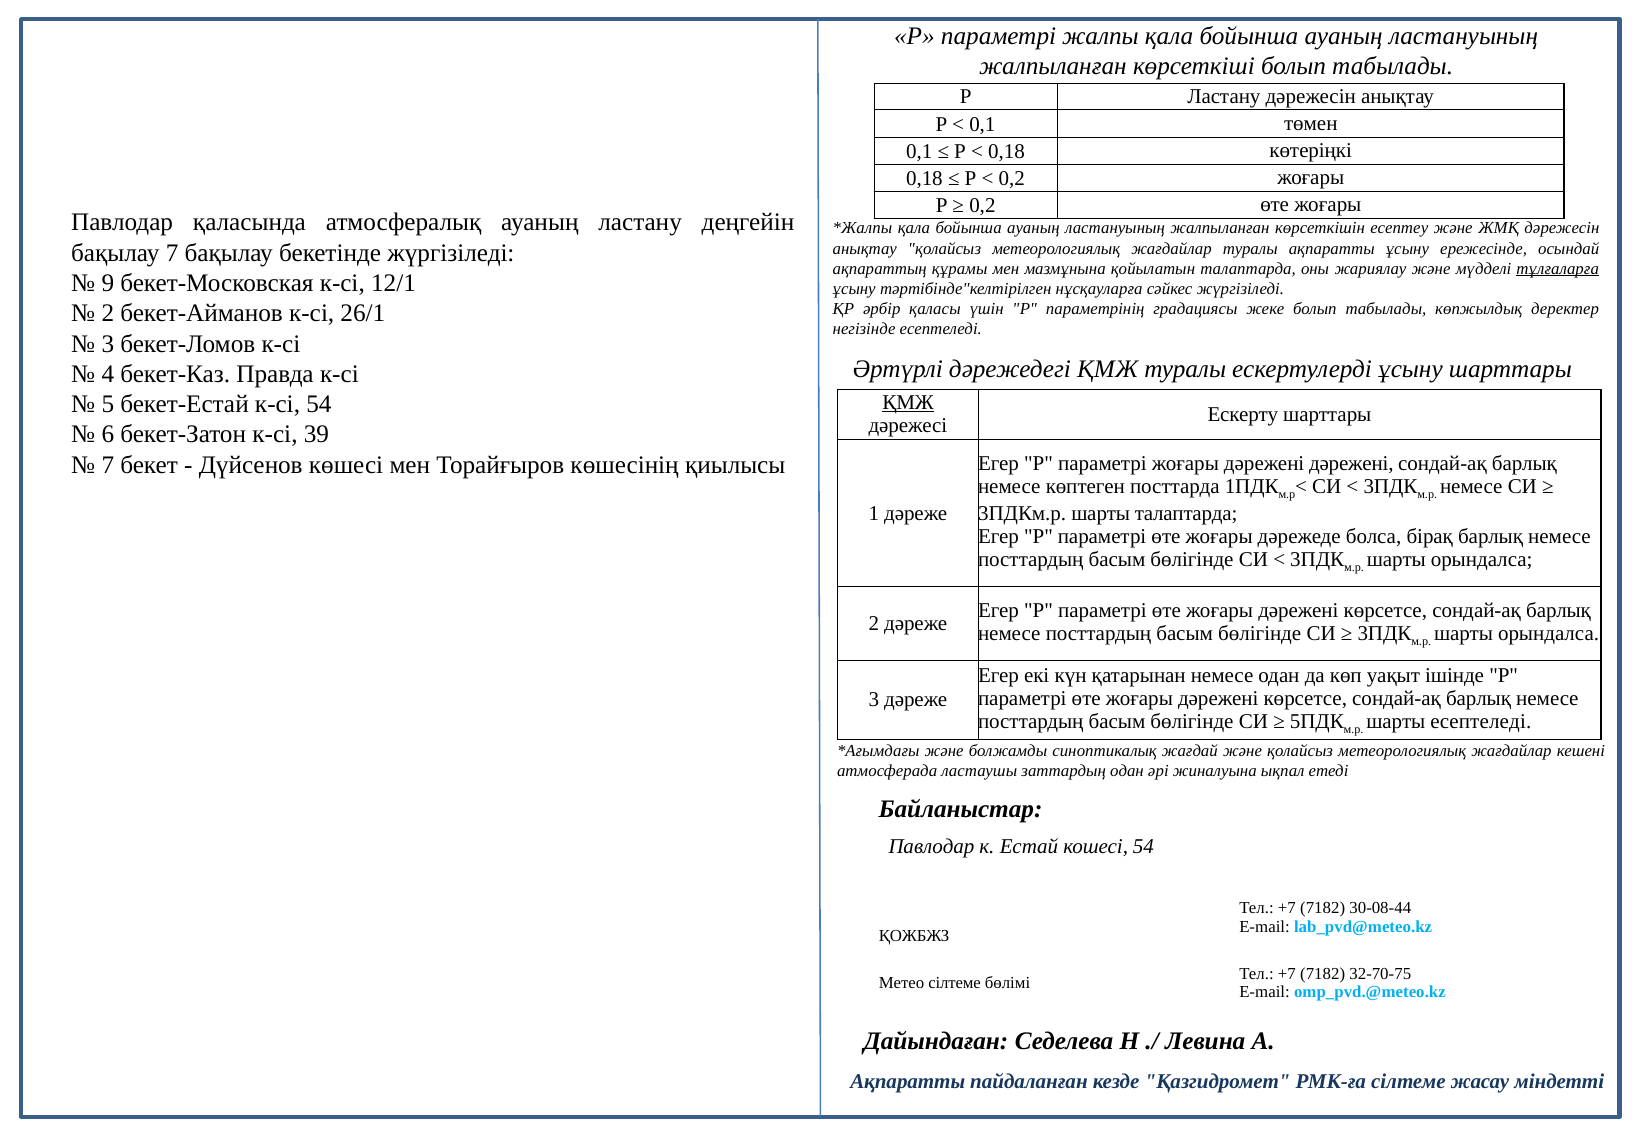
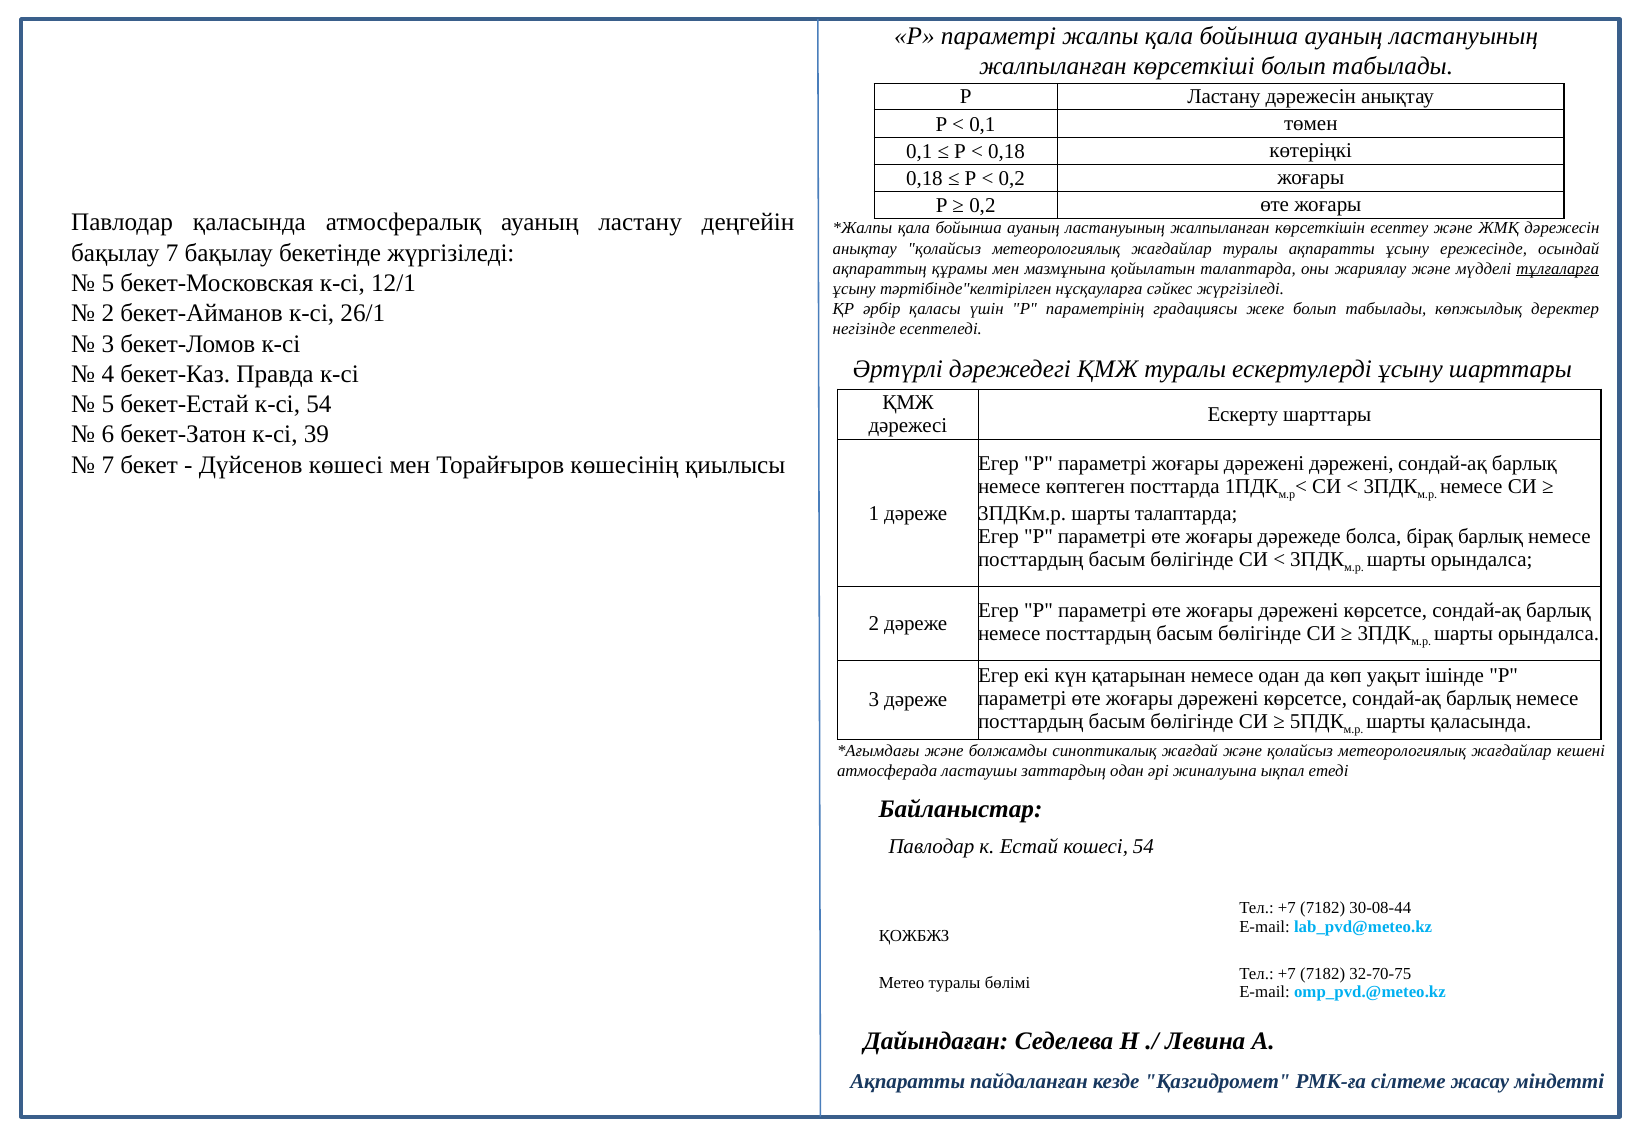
9 at (108, 283): 9 -> 5
ҚМЖ at (908, 403) underline: present -> none
шарты есептеледі: есептеледі -> қаласында
Метео сілтеме: сілтеме -> туралы
